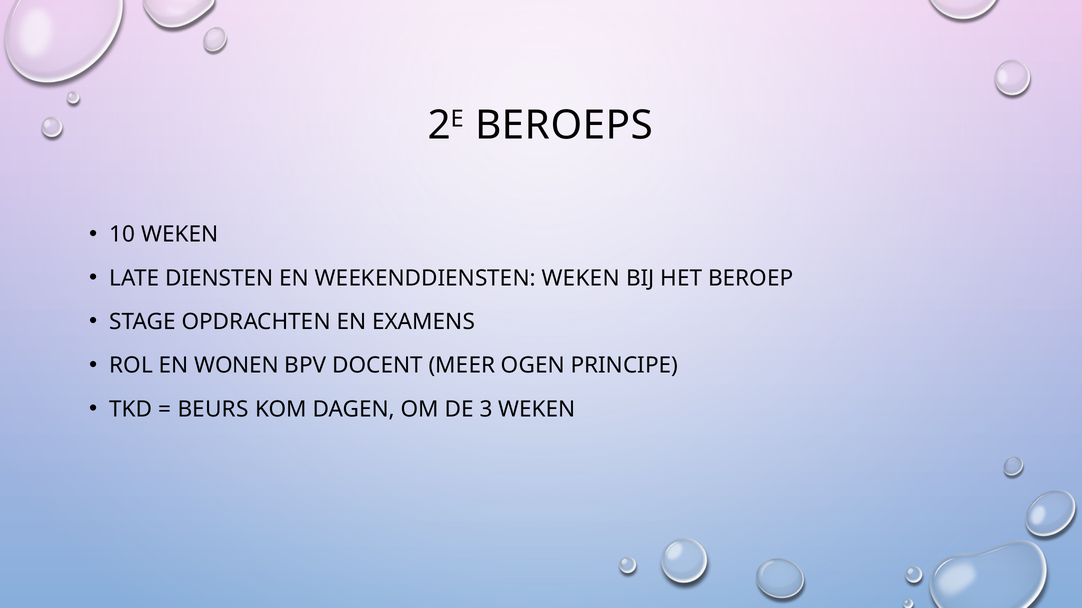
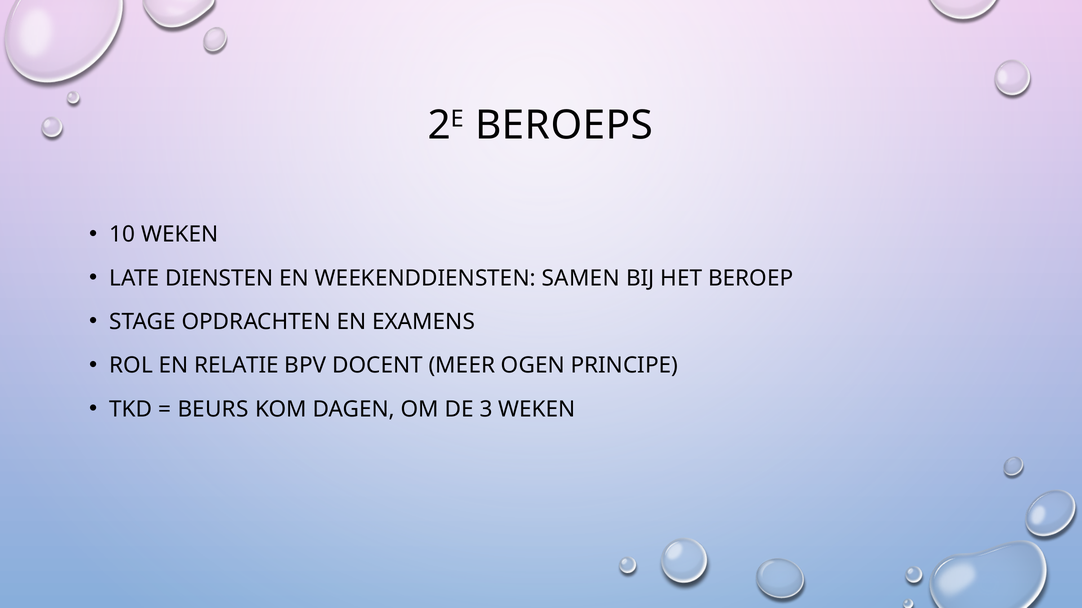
WEEKENDDIENSTEN WEKEN: WEKEN -> SAMEN
WONEN: WONEN -> RELATIE
